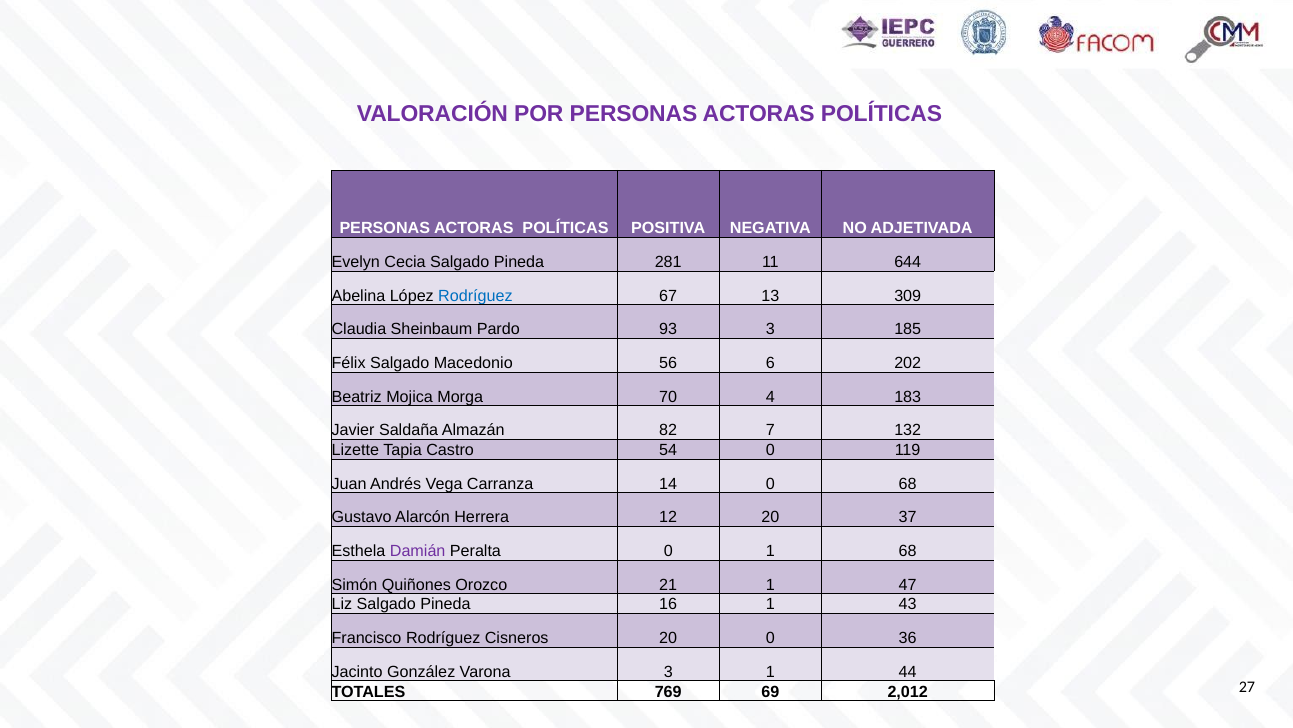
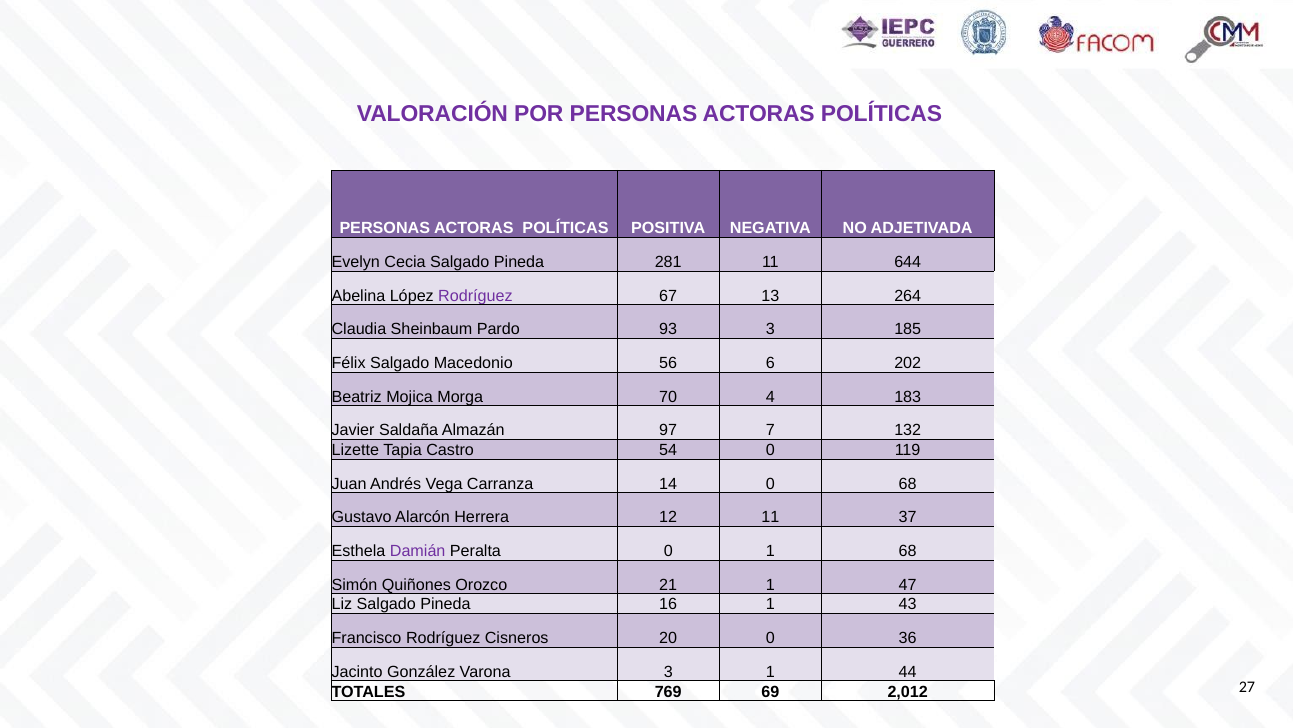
Rodríguez at (475, 295) colour: blue -> purple
309: 309 -> 264
82: 82 -> 97
12 20: 20 -> 11
